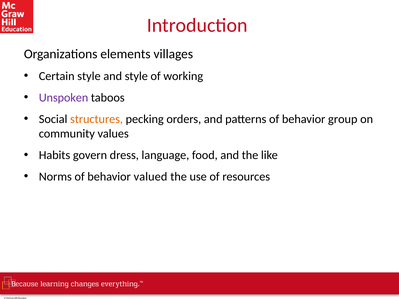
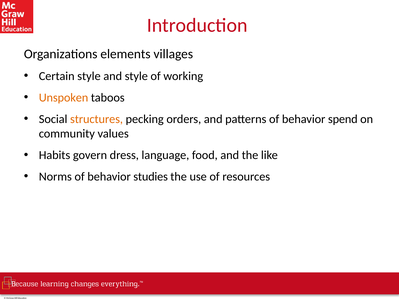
Unspoken colour: purple -> orange
group: group -> spend
valued: valued -> studies
